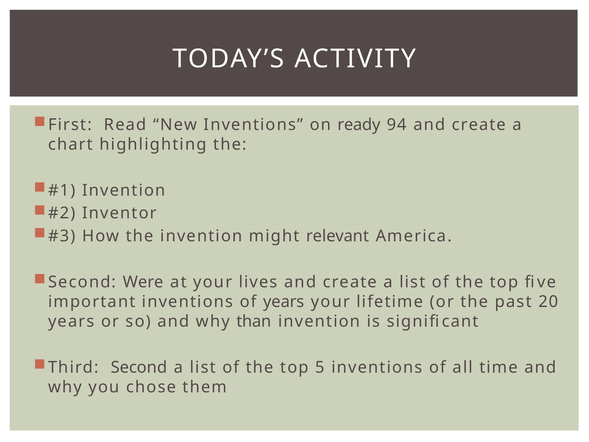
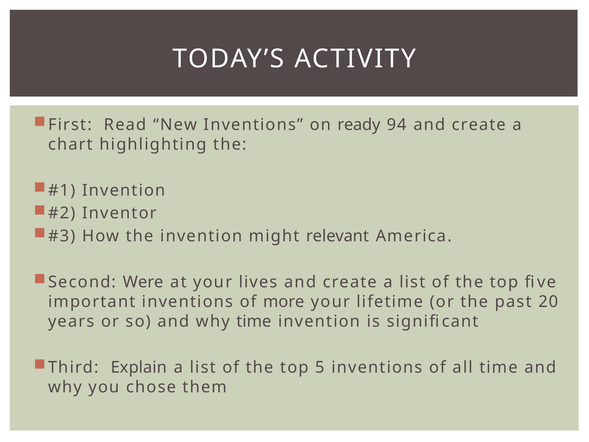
of years: years -> more
why than: than -> time
Third Second: Second -> Explain
